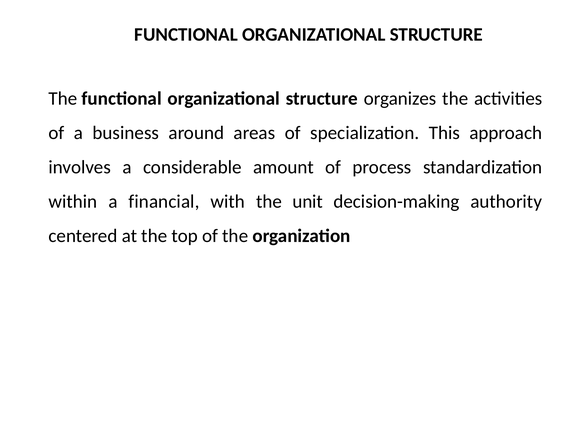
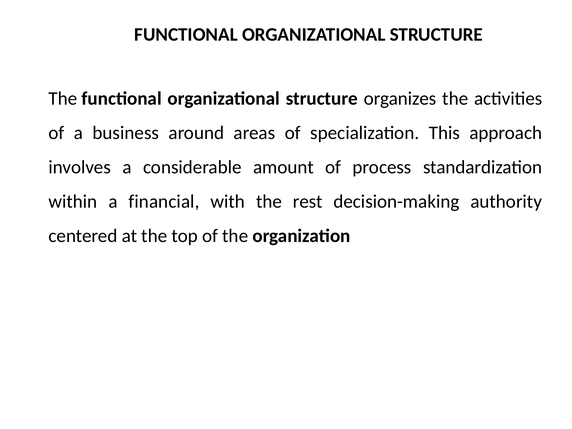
unit: unit -> rest
